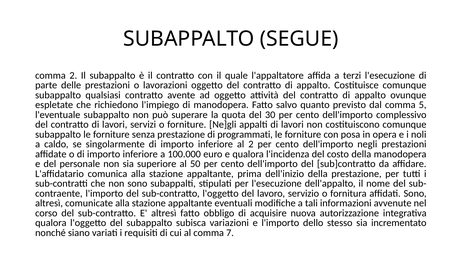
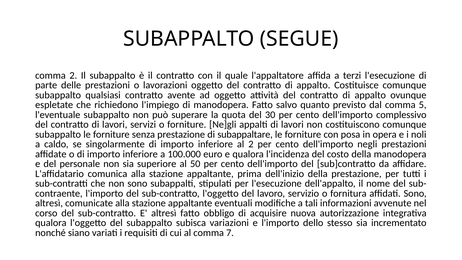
programmati: programmati -> subappaltare
